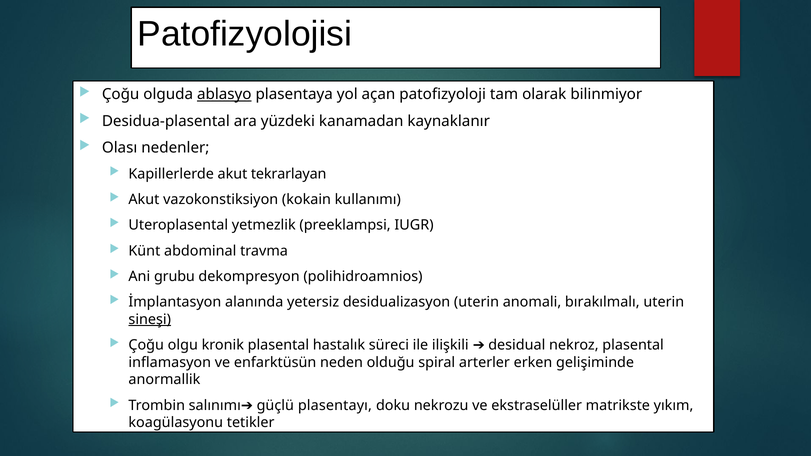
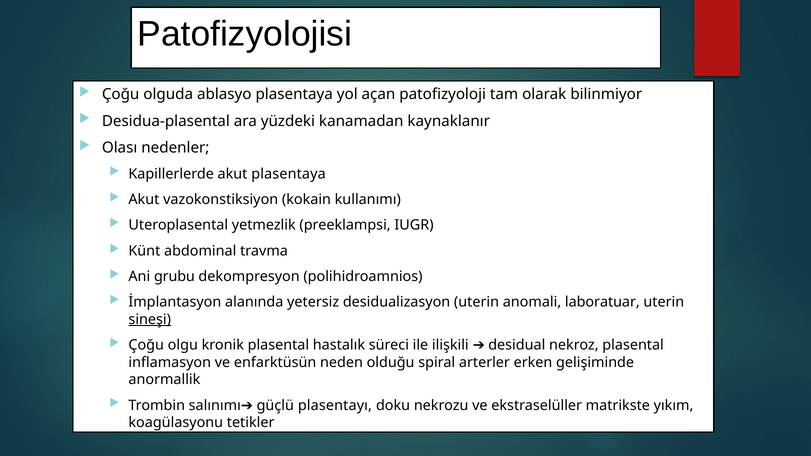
ablasyo underline: present -> none
akut tekrarlayan: tekrarlayan -> plasentaya
bırakılmalı: bırakılmalı -> laboratuar
